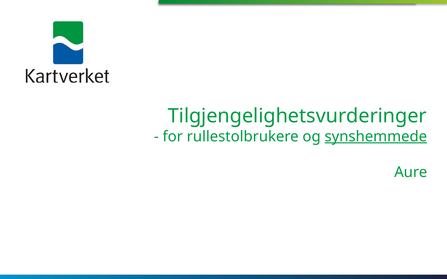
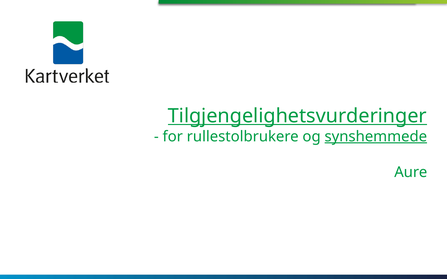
Tilgjengelighetsvurderinger underline: none -> present
